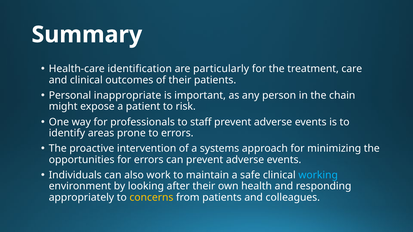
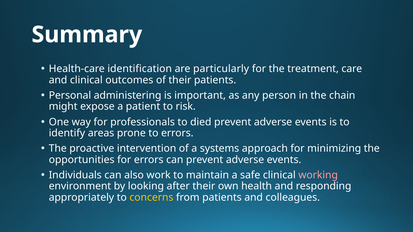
inappropriate: inappropriate -> administering
staff: staff -> died
working colour: light blue -> pink
